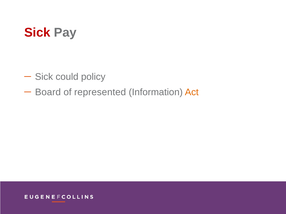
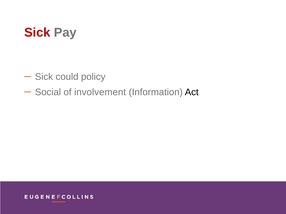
Board: Board -> Social
represented: represented -> involvement
Act colour: orange -> black
